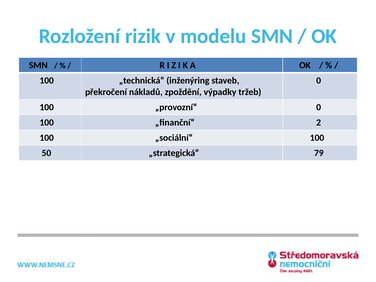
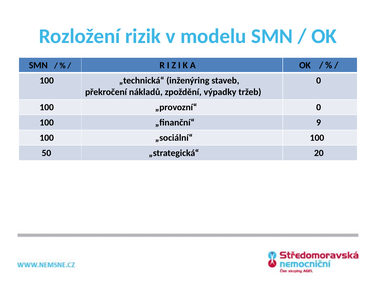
2: 2 -> 9
79: 79 -> 20
